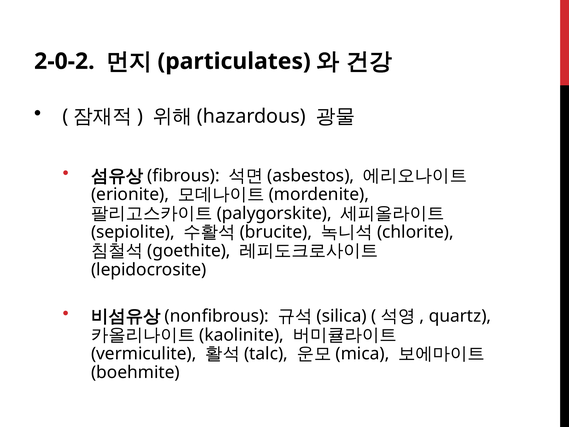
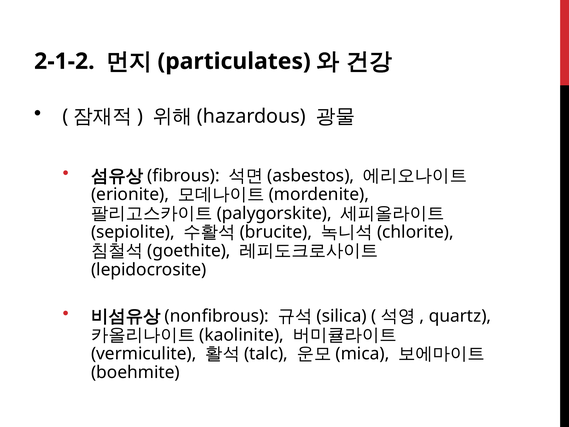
2-0-2: 2-0-2 -> 2-1-2
